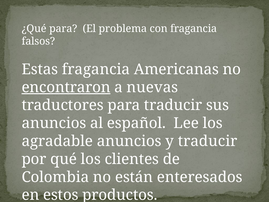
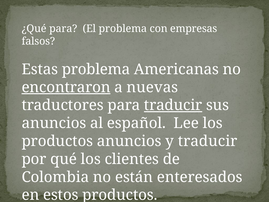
con fragancia: fragancia -> empresas
Estas fragancia: fragancia -> problema
traducir at (173, 105) underline: none -> present
agradable at (57, 141): agradable -> productos
